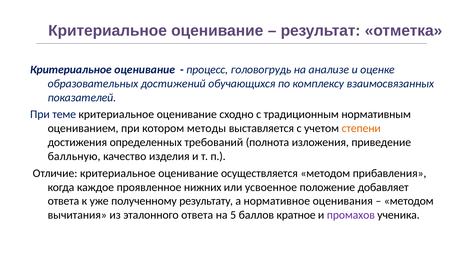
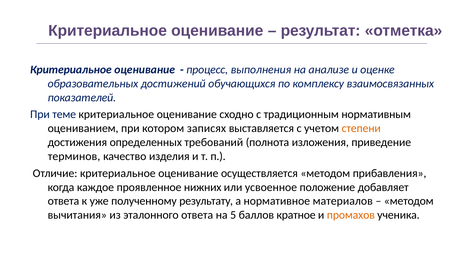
головогрудь: головогрудь -> выполнения
методы: методы -> записях
балльную: балльную -> терминов
оценивания: оценивания -> материалов
промахов colour: purple -> orange
